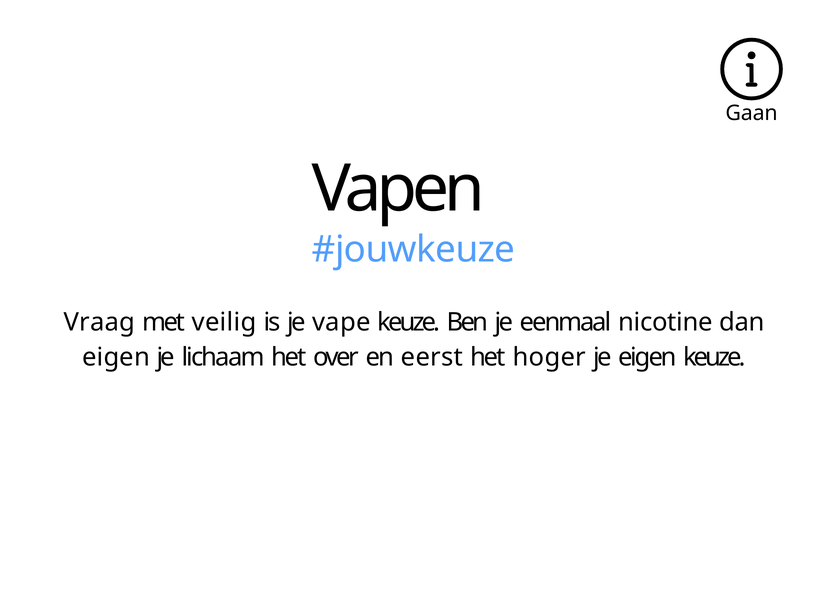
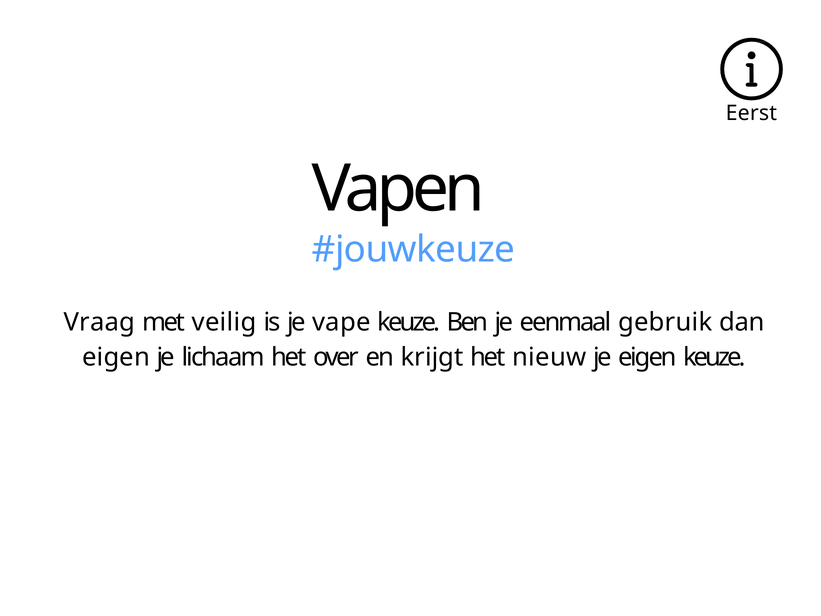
Gaan: Gaan -> Eerst
nicotine: nicotine -> gebruik
eerst: eerst -> krĳgt
hoger: hoger -> nieuw
